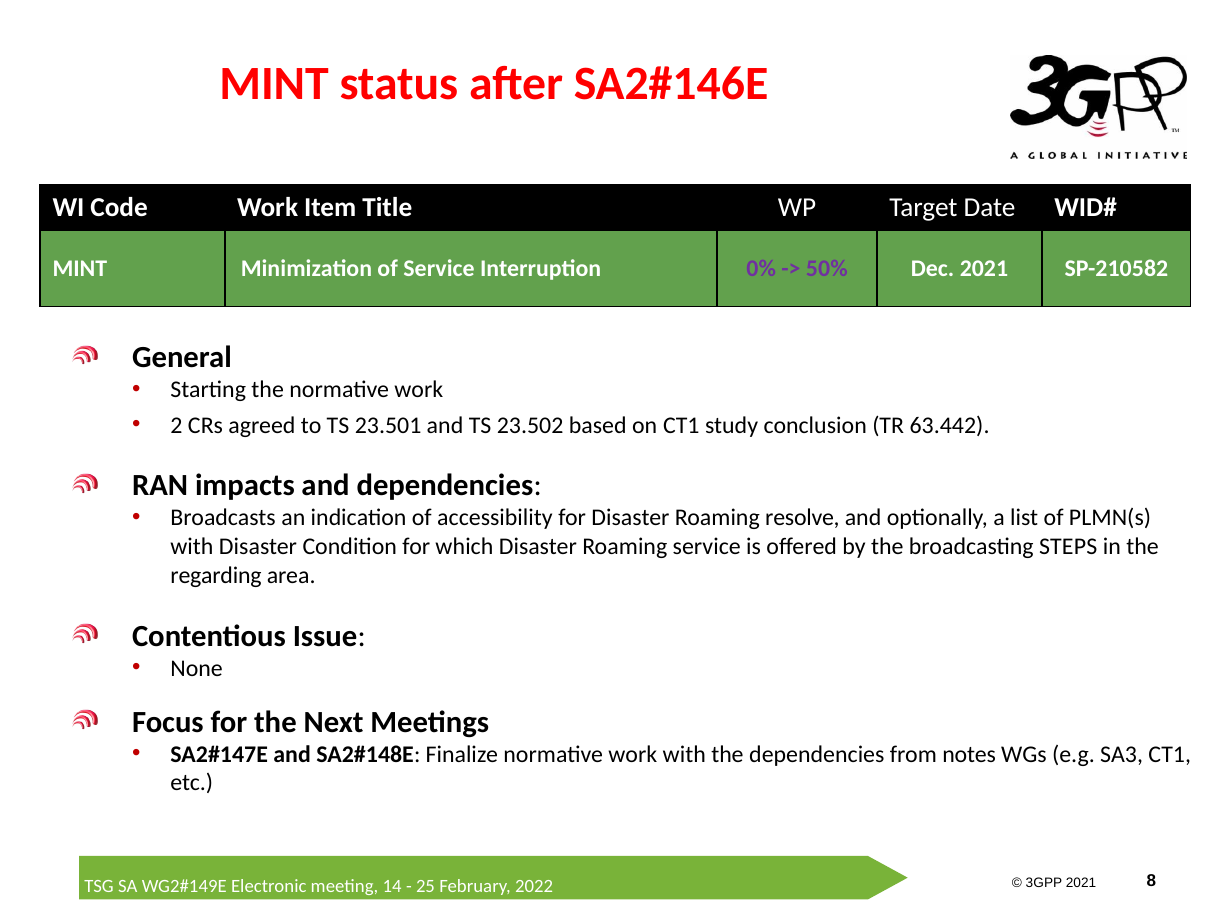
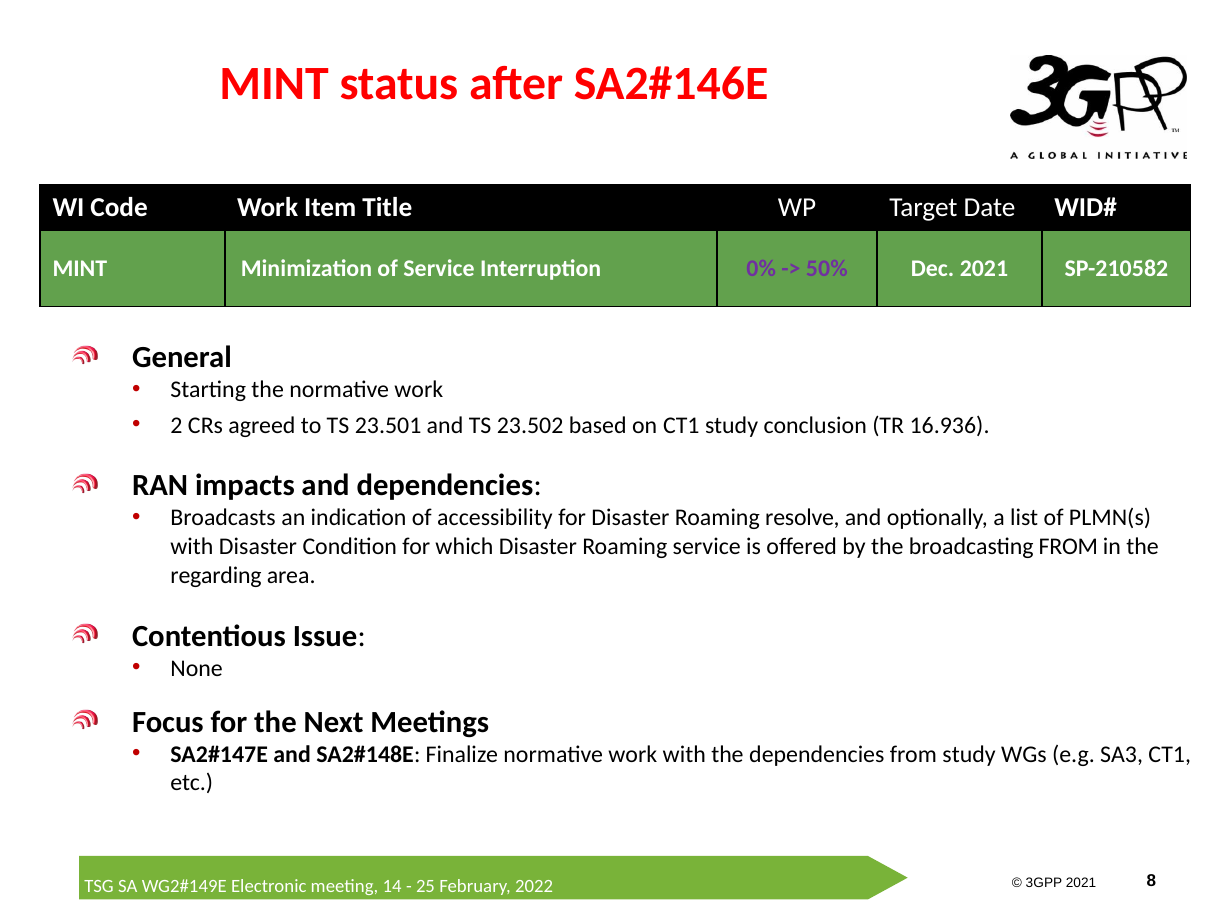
63.442: 63.442 -> 16.936
broadcasting STEPS: STEPS -> FROM
from notes: notes -> study
